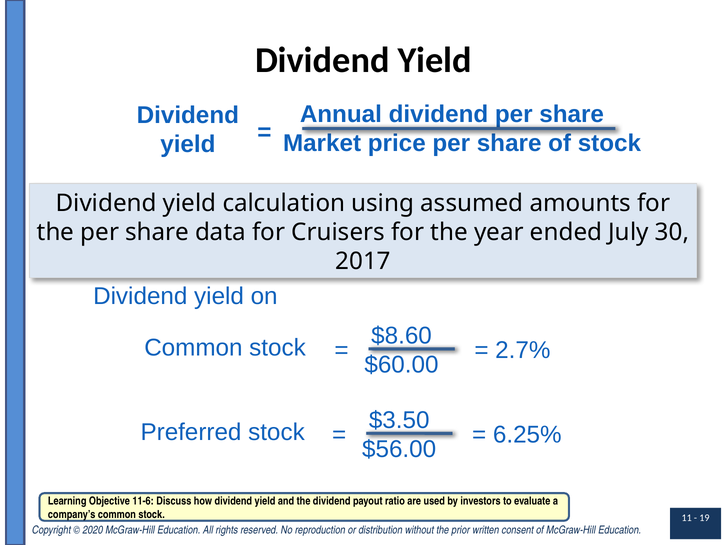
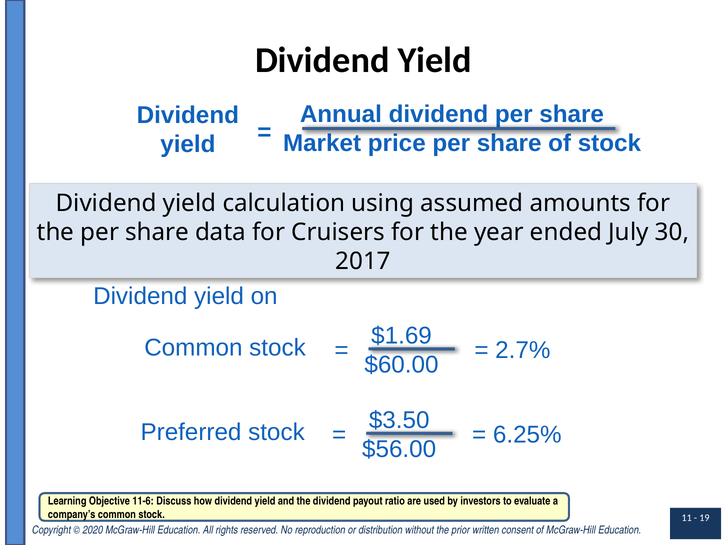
$8.60: $8.60 -> $1.69
